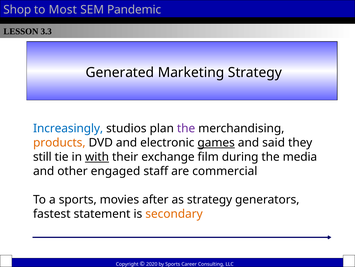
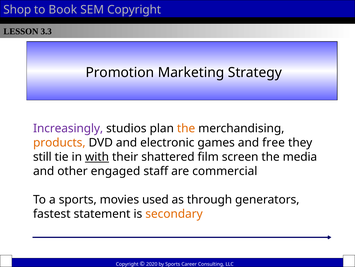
Most: Most -> Book
SEM Pandemic: Pandemic -> Copyright
Generated: Generated -> Promotion
Increasingly colour: blue -> purple
the at (186, 128) colour: purple -> orange
games underline: present -> none
said: said -> free
exchange: exchange -> shattered
during: during -> screen
after: after -> used
as strategy: strategy -> through
